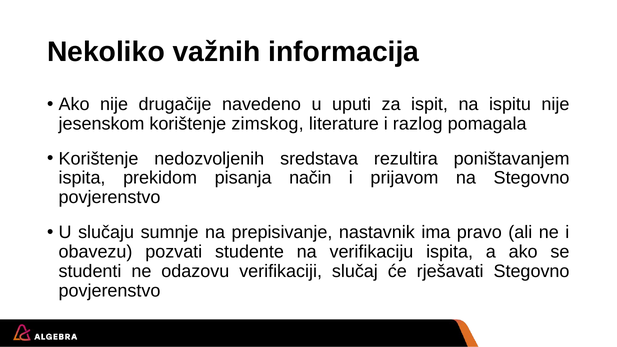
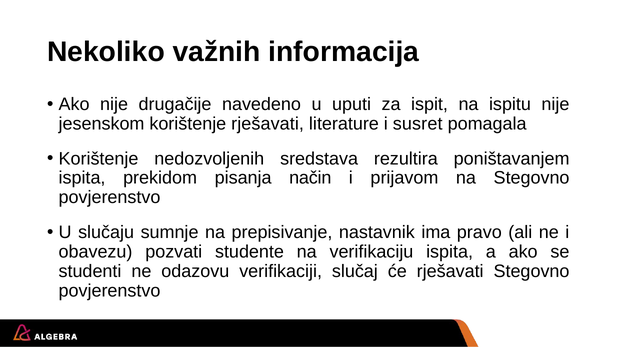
korištenje zimskog: zimskog -> rješavati
razlog: razlog -> susret
